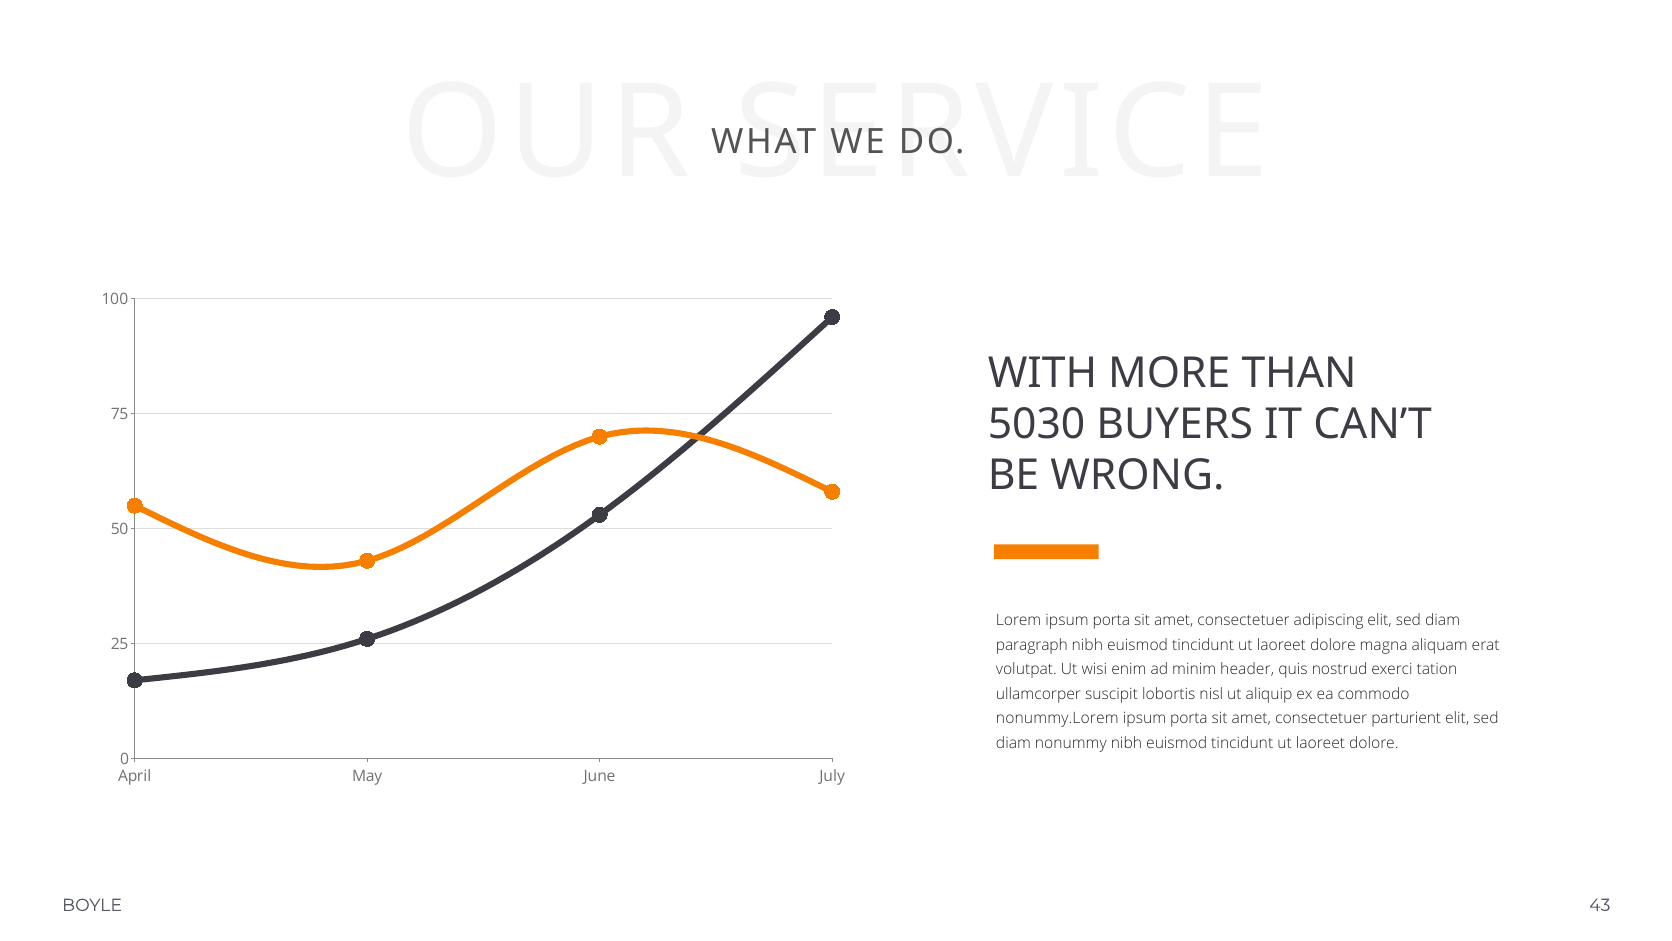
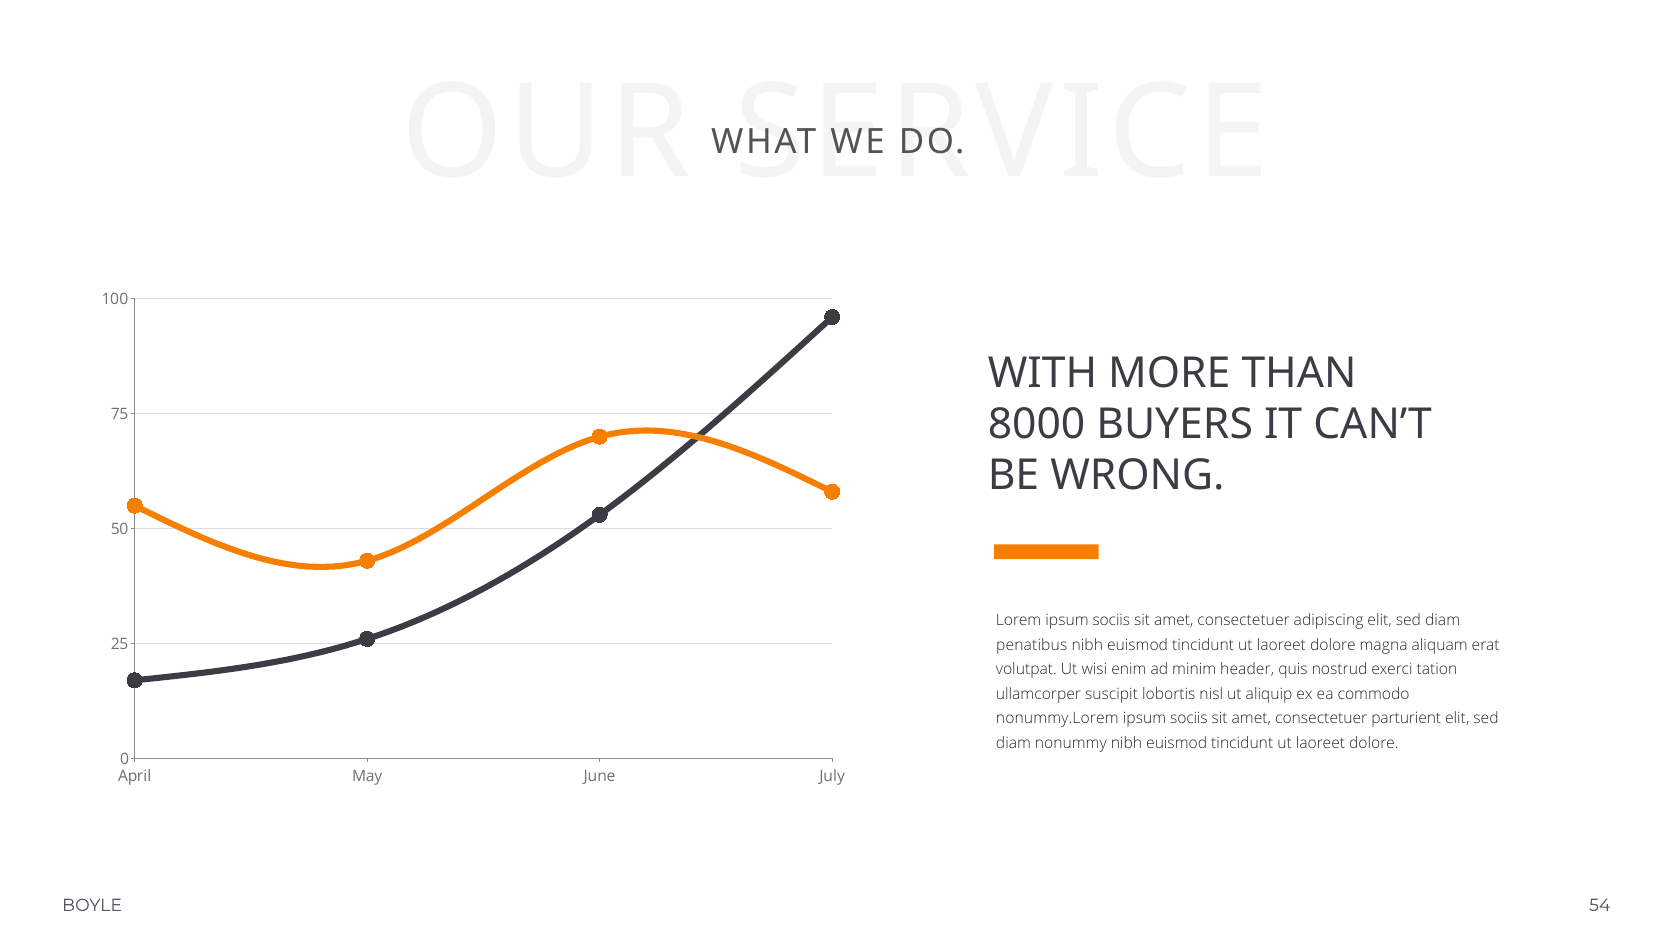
5030: 5030 -> 8000
Lorem ipsum porta: porta -> sociis
paragraph: paragraph -> penatibus
porta at (1189, 718): porta -> sociis
43: 43 -> 54
